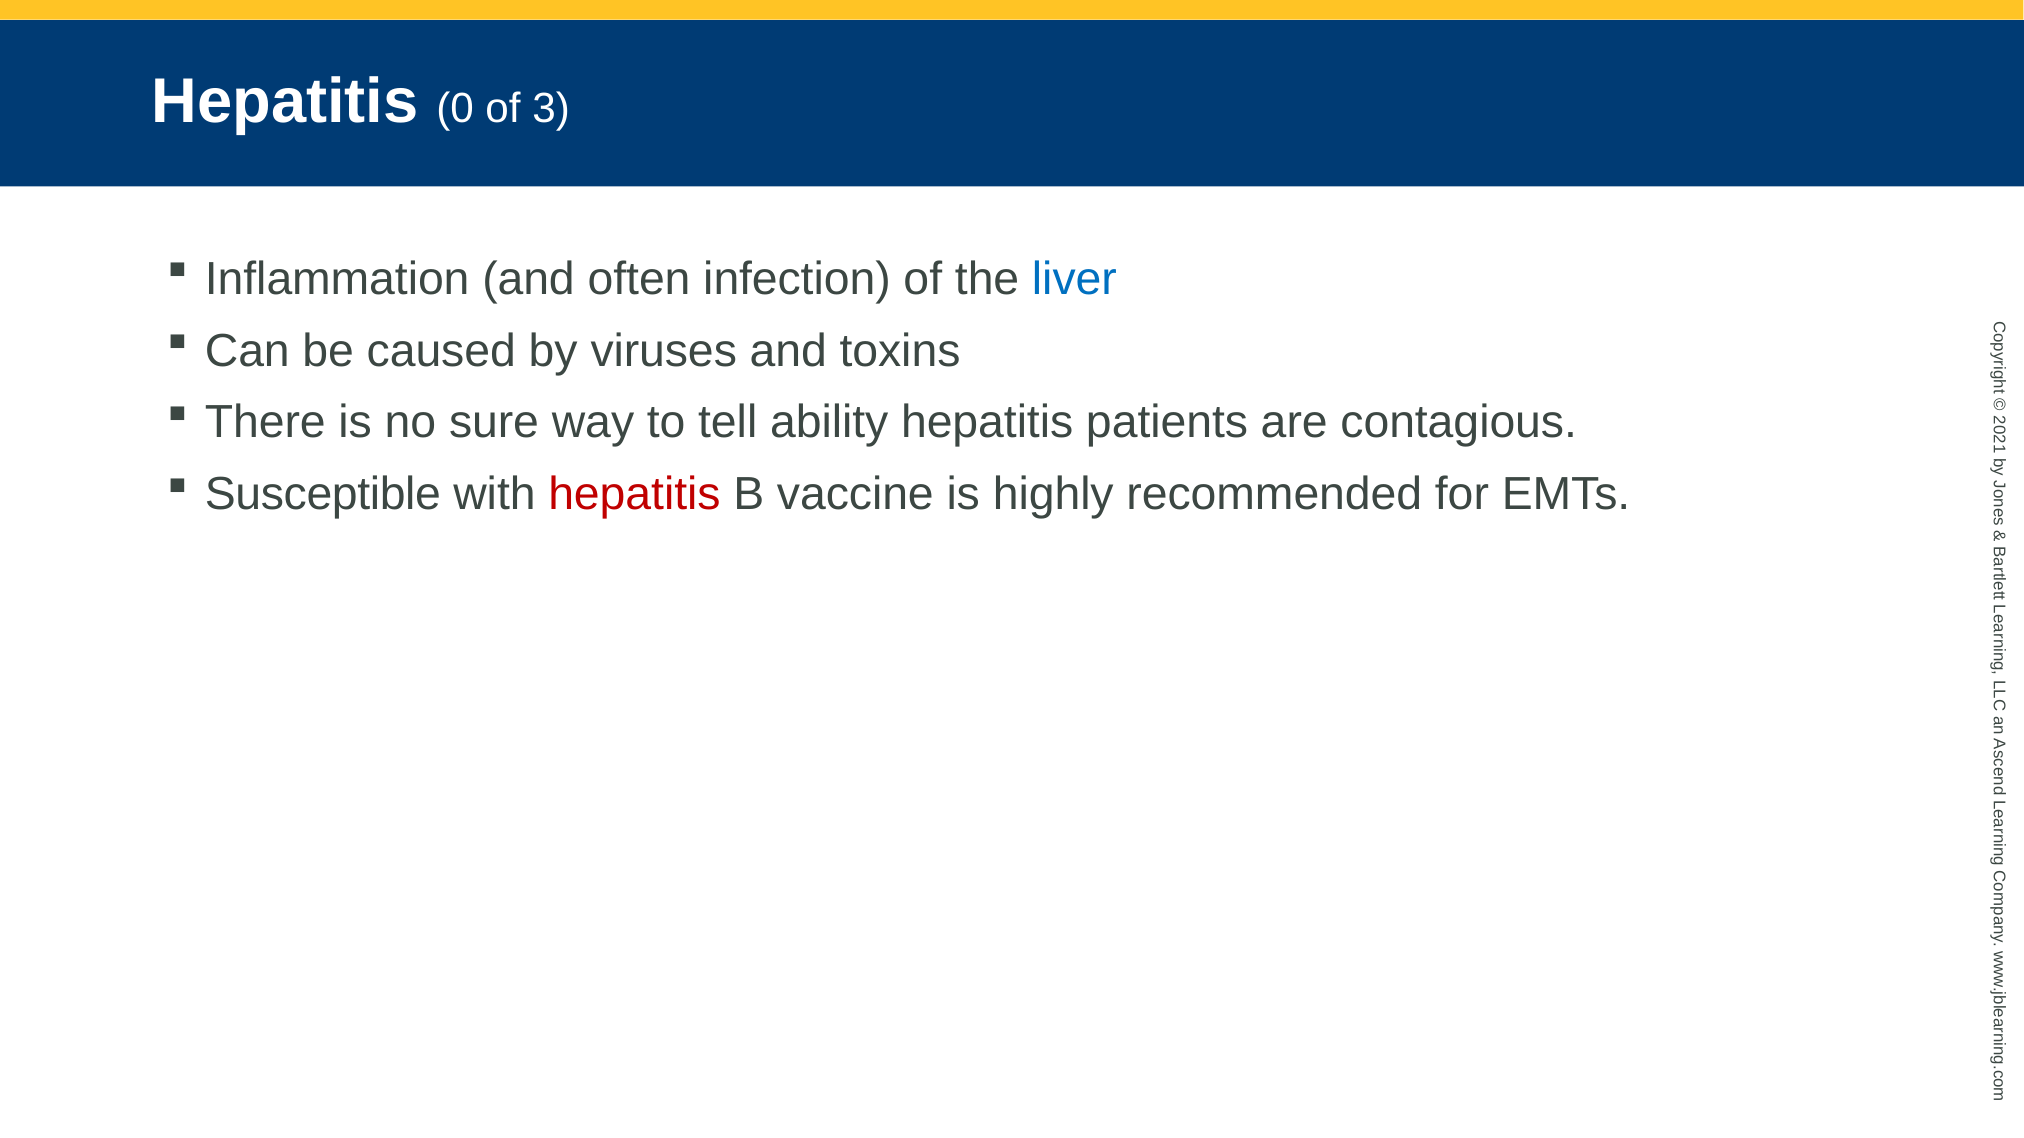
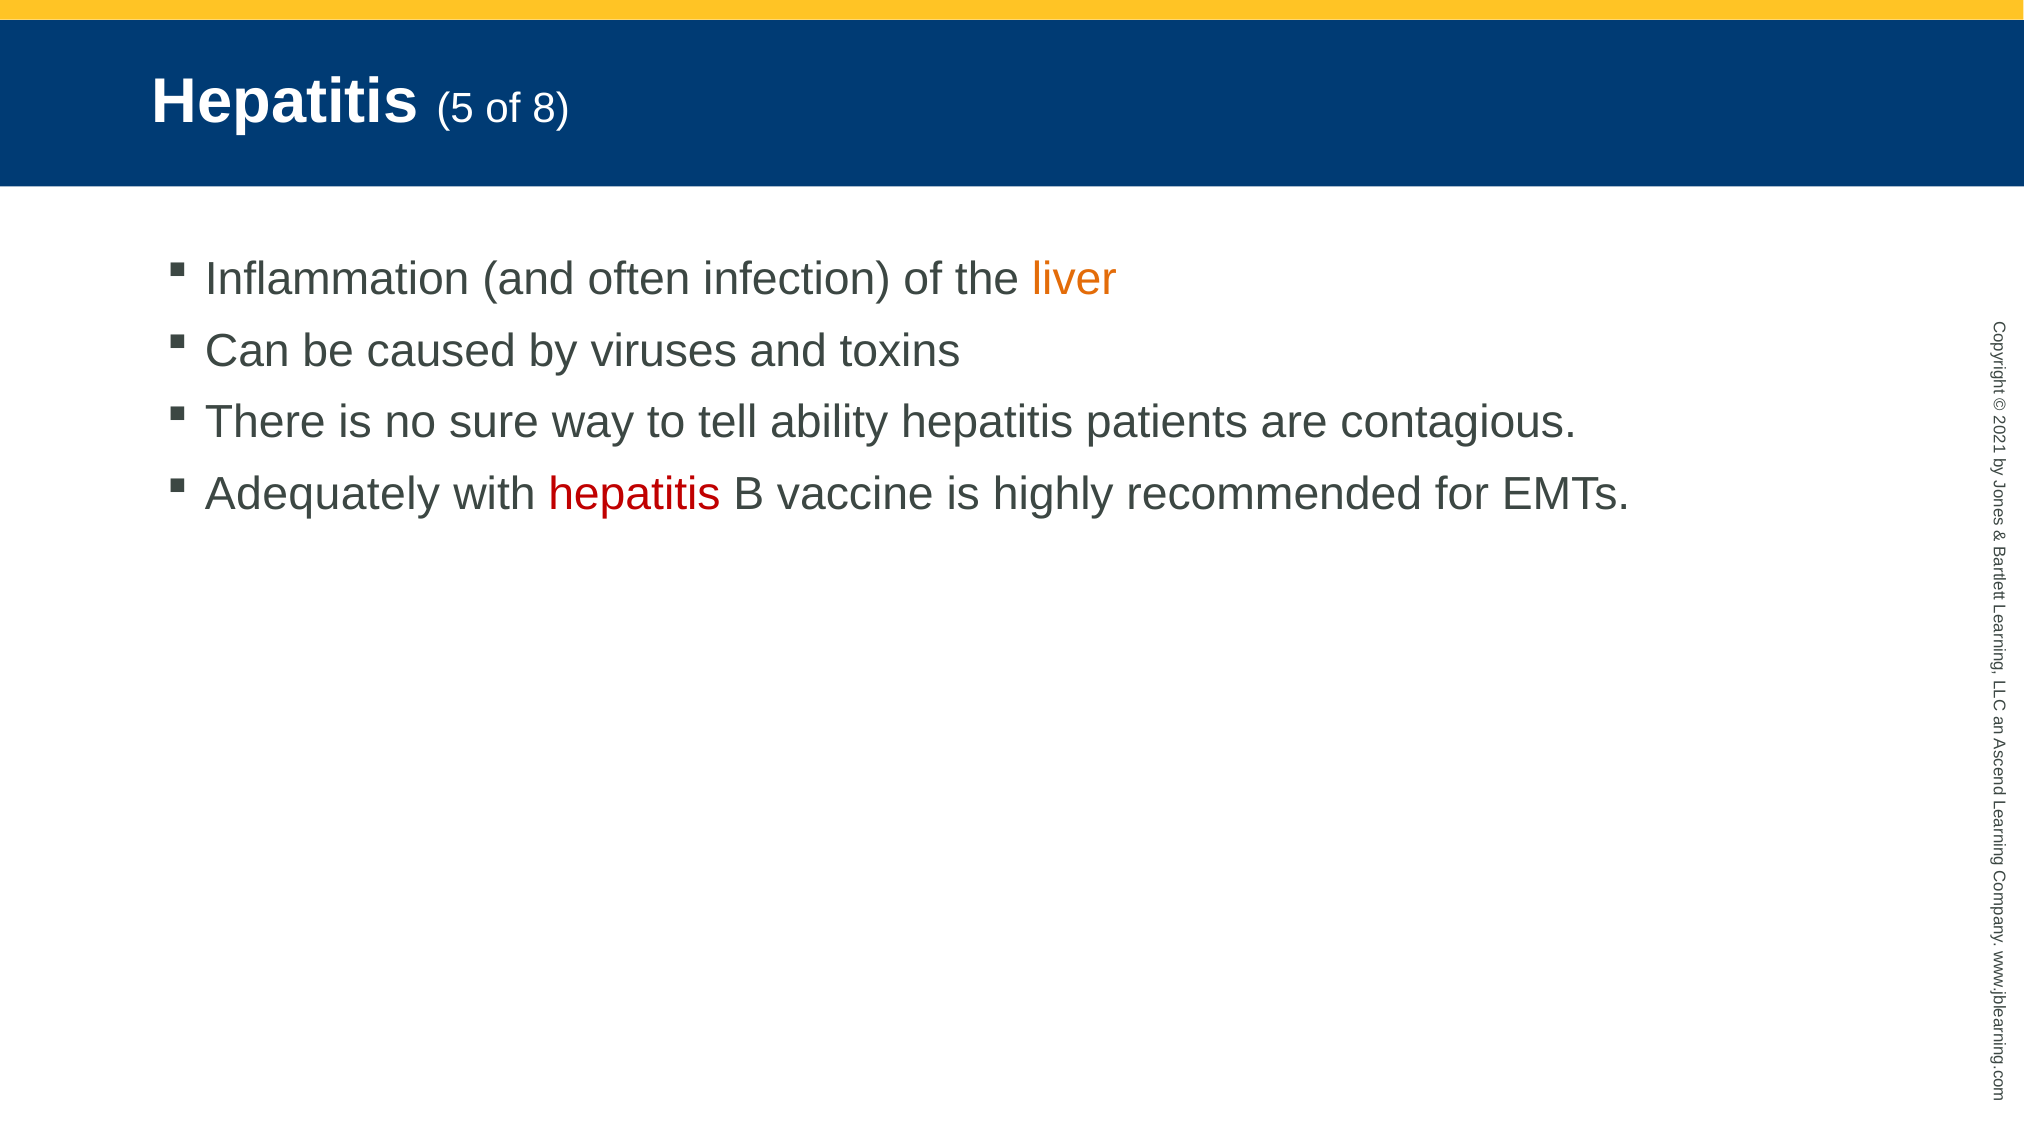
Hepatitis 0: 0 -> 5
3: 3 -> 8
liver colour: blue -> orange
Susceptible: Susceptible -> Adequately
